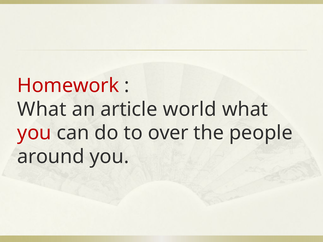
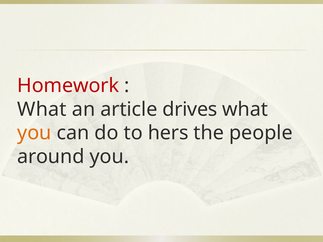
world: world -> drives
you at (34, 133) colour: red -> orange
over: over -> hers
